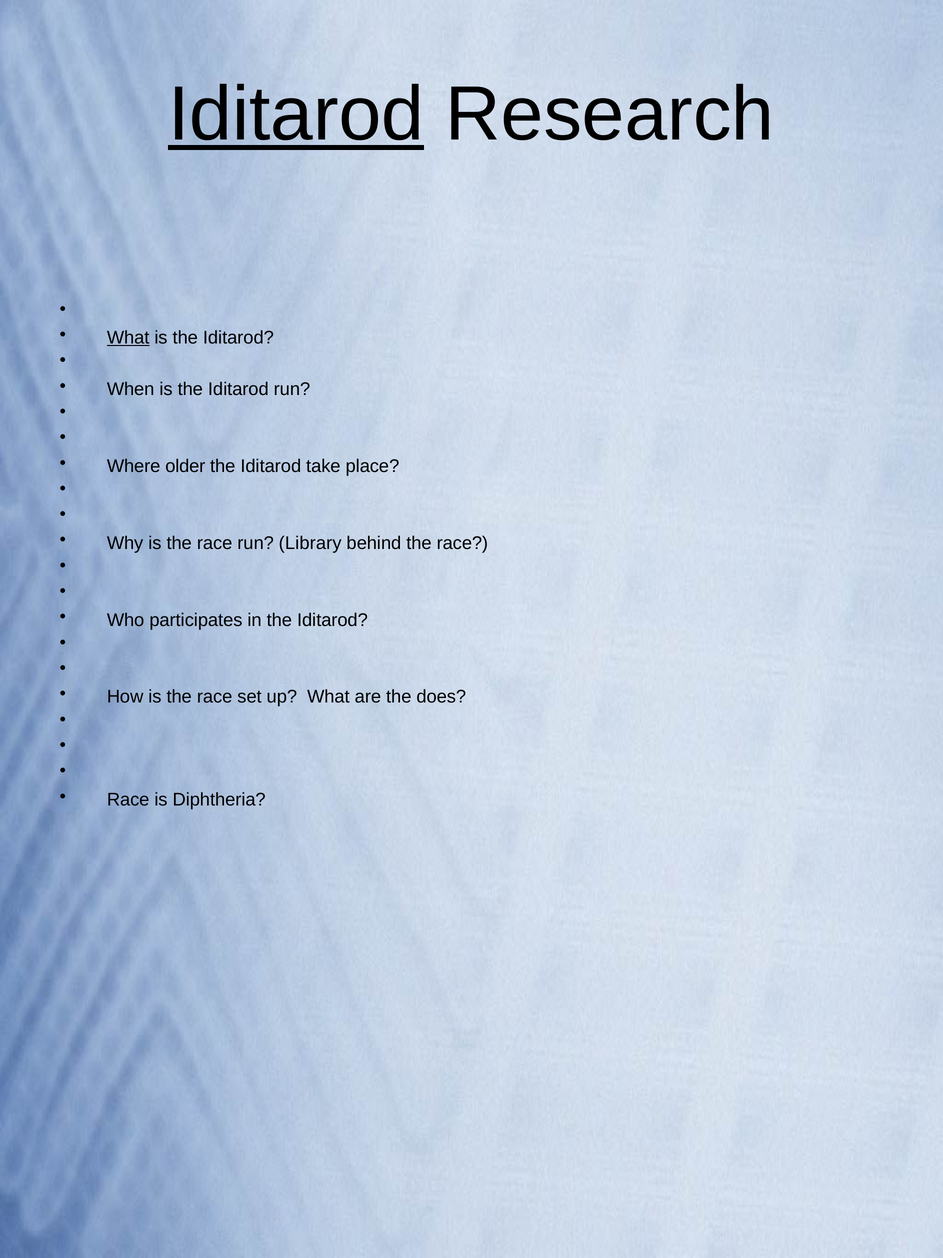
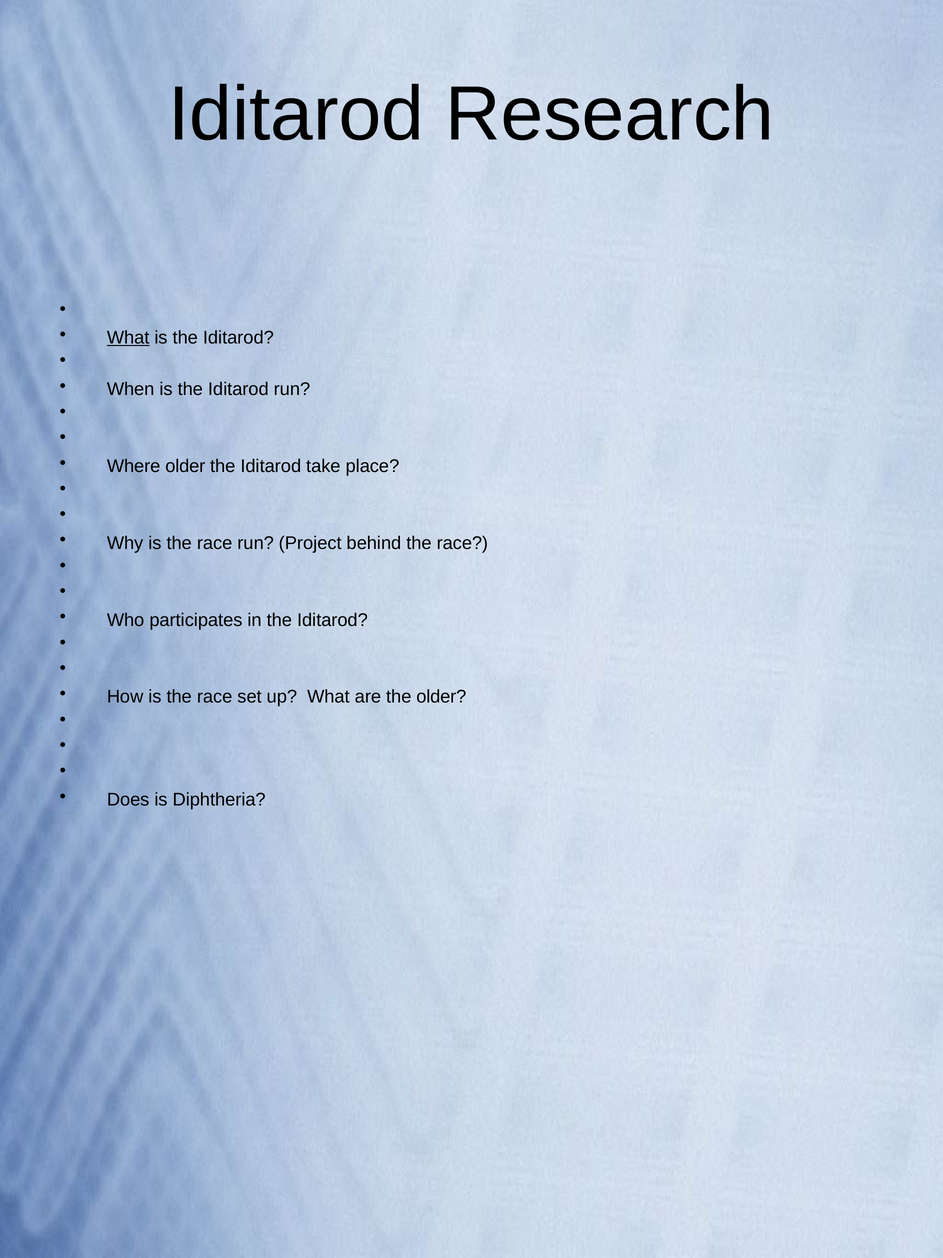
Iditarod at (296, 114) underline: present -> none
Library: Library -> Project
the does: does -> older
Race at (128, 799): Race -> Does
